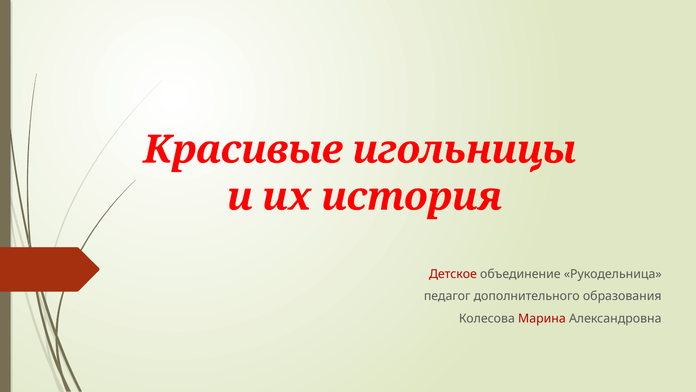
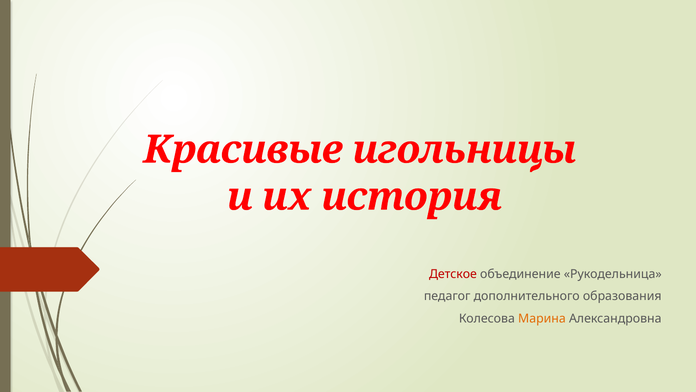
Марина colour: red -> orange
